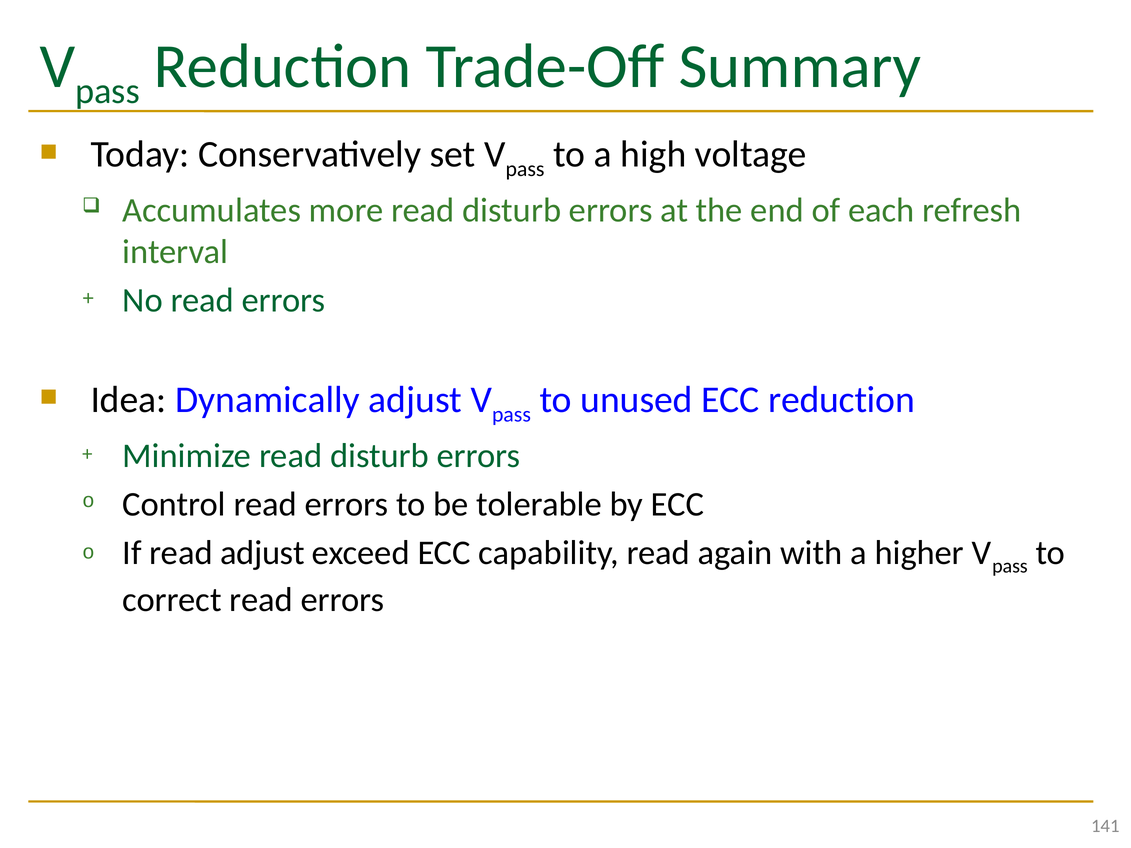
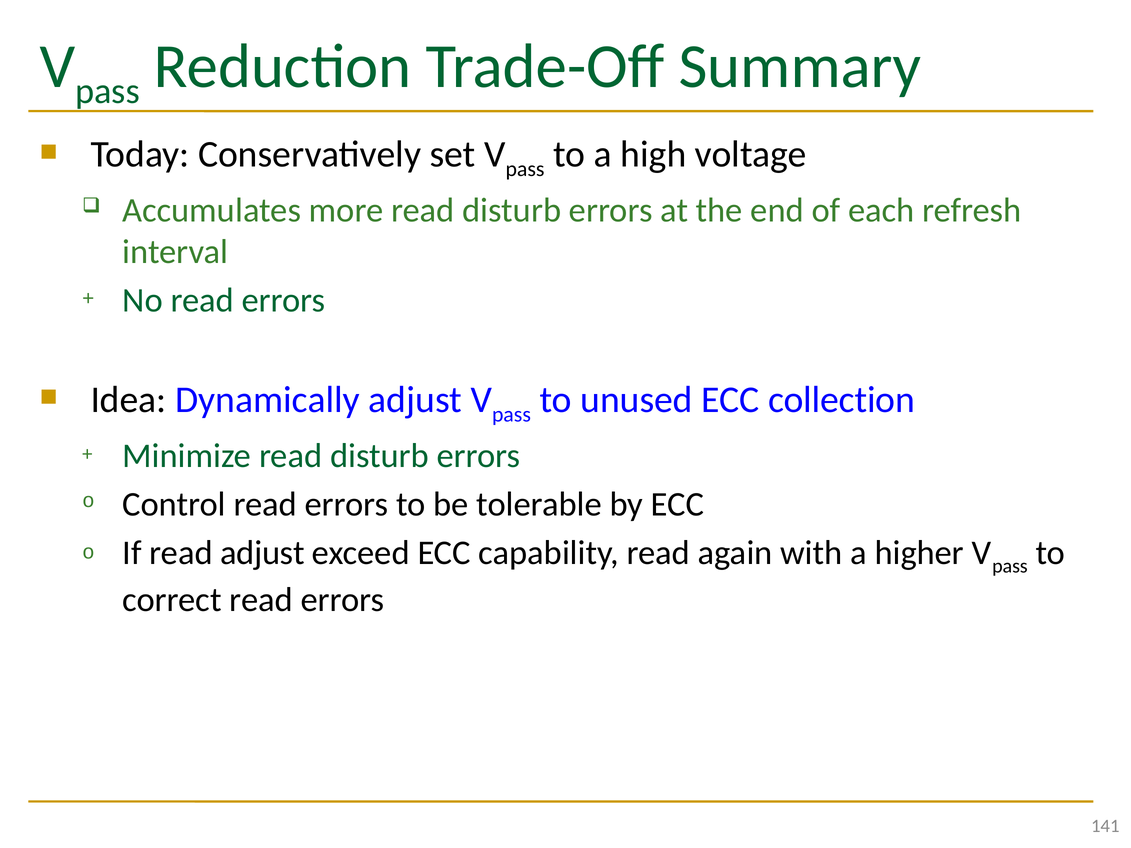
ECC reduction: reduction -> collection
